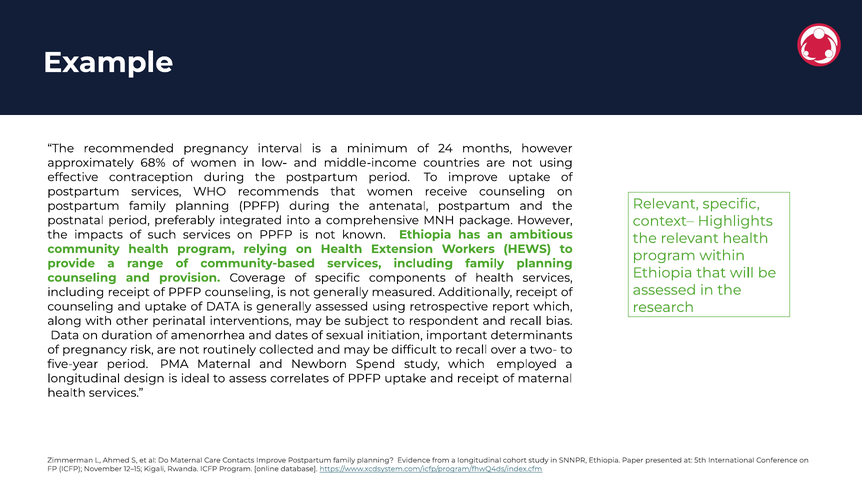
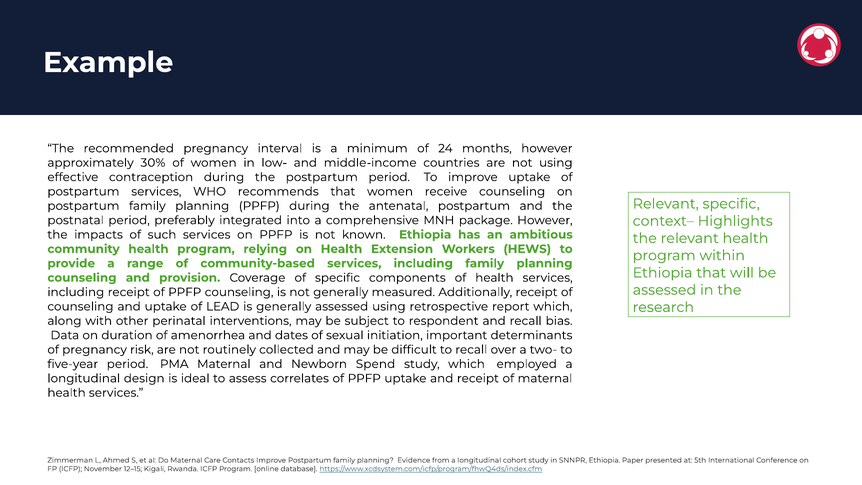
68%: 68% -> 30%
of DATA: DATA -> LEAD
